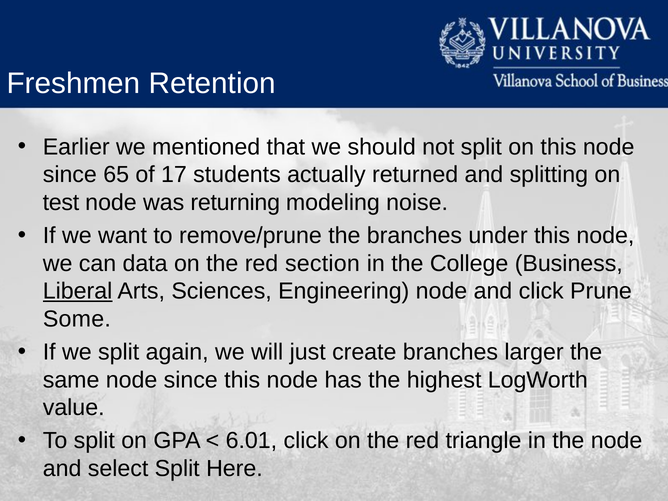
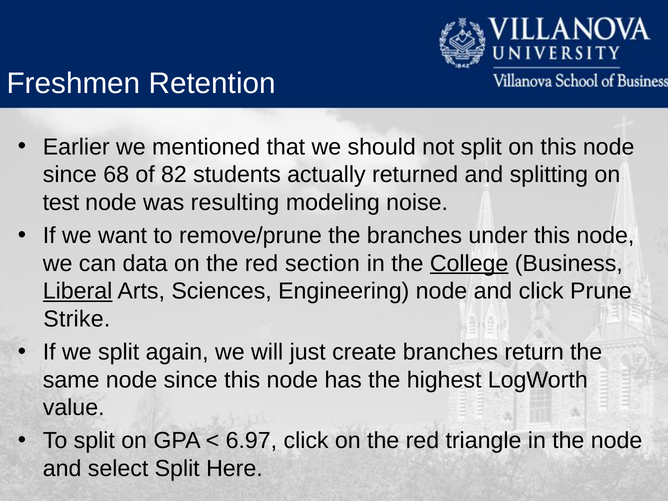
65: 65 -> 68
17: 17 -> 82
returning: returning -> resulting
College underline: none -> present
Some: Some -> Strike
larger: larger -> return
6.01: 6.01 -> 6.97
